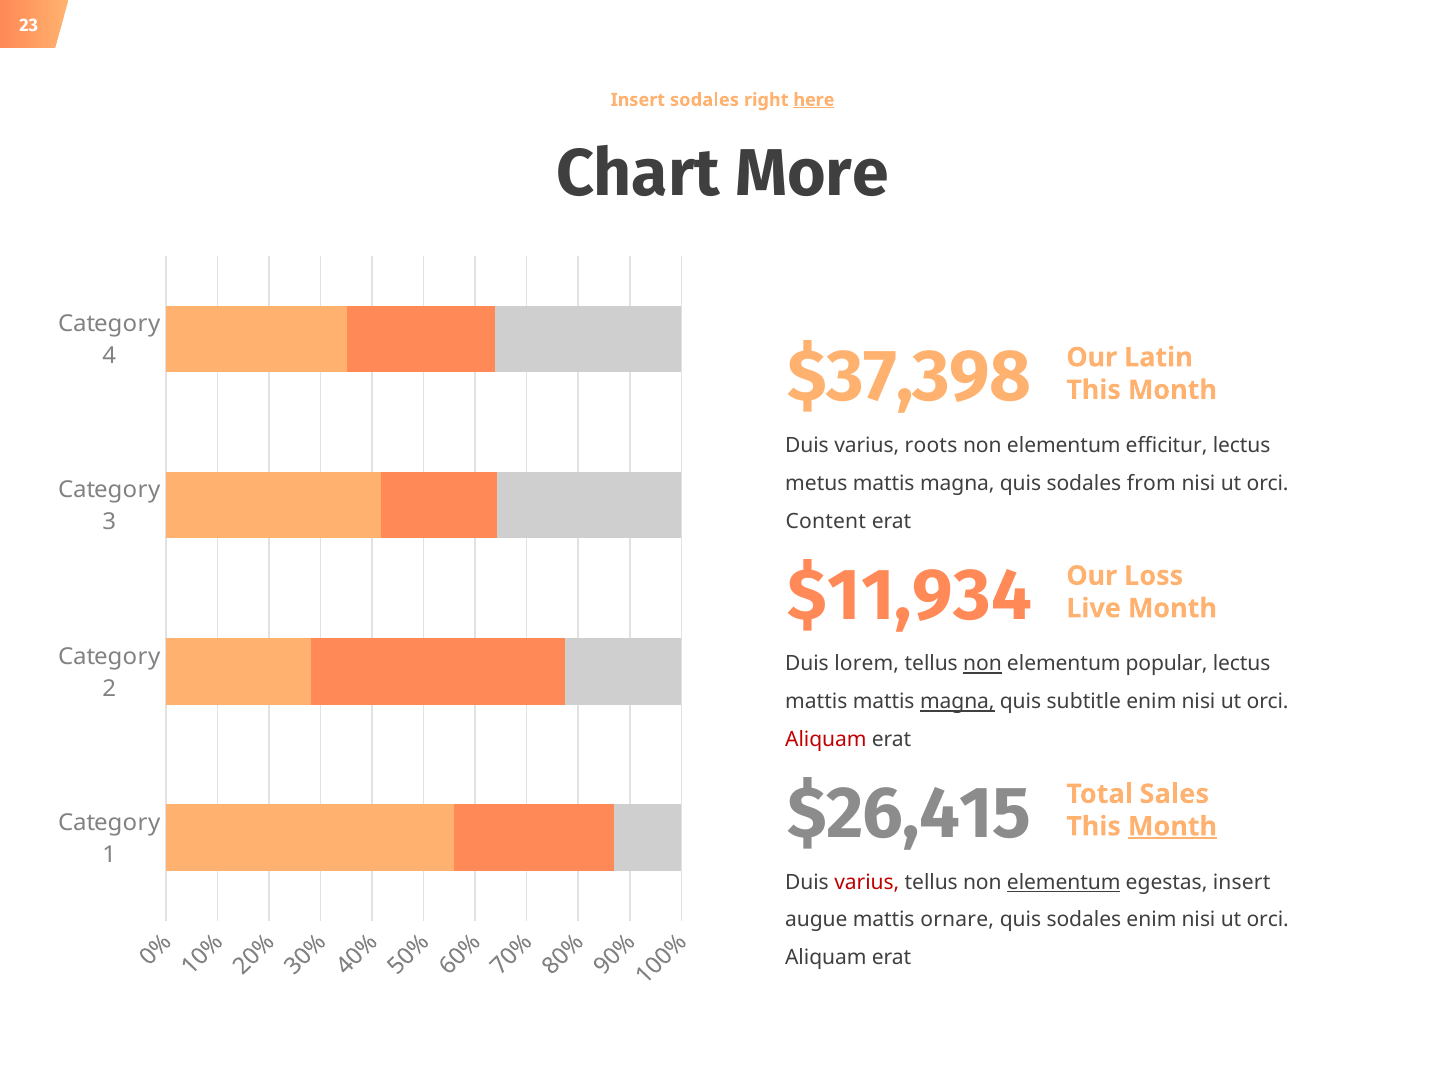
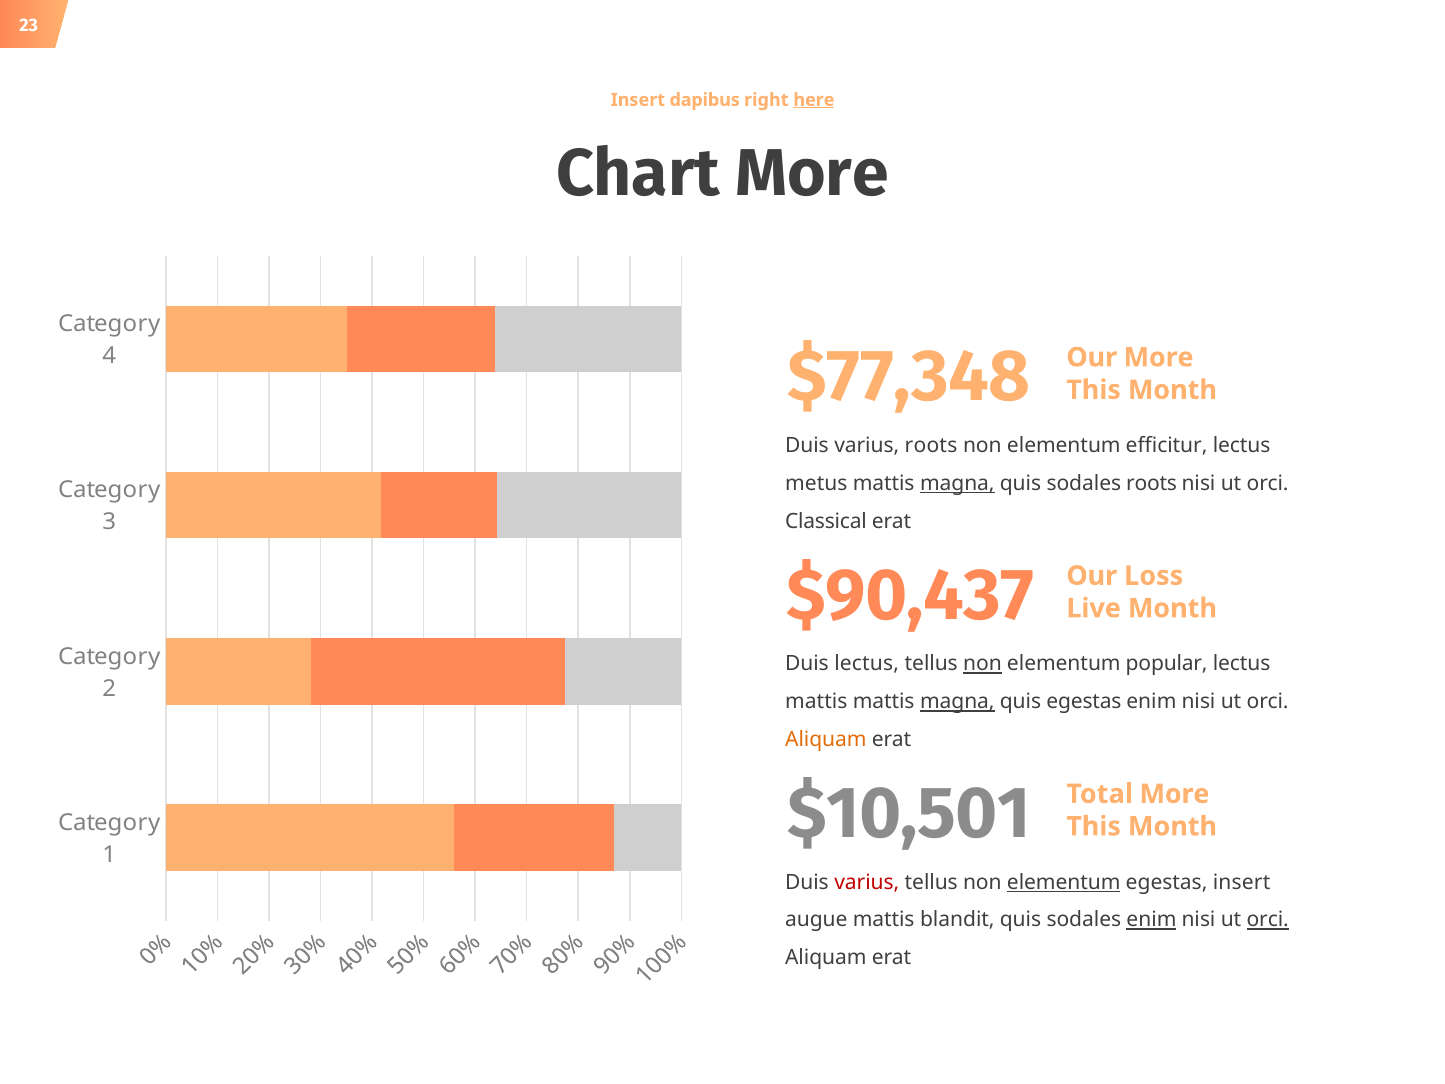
Insert sodales: sodales -> dapibus
$37,398: $37,398 -> $77,348
Our Latin: Latin -> More
magna at (957, 483) underline: none -> present
sodales from: from -> roots
Content: Content -> Classical
$11,934: $11,934 -> $90,437
Duis lorem: lorem -> lectus
quis subtitle: subtitle -> egestas
Aliquam at (826, 740) colour: red -> orange
$26,415: $26,415 -> $10,501
Total Sales: Sales -> More
Month at (1173, 826) underline: present -> none
ornare: ornare -> blandit
enim at (1151, 920) underline: none -> present
orci at (1268, 920) underline: none -> present
